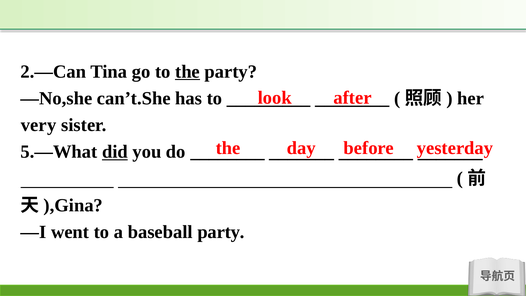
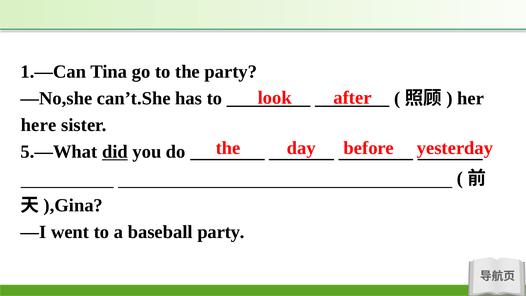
2.—Can: 2.—Can -> 1.—Can
the at (188, 72) underline: present -> none
very: very -> here
